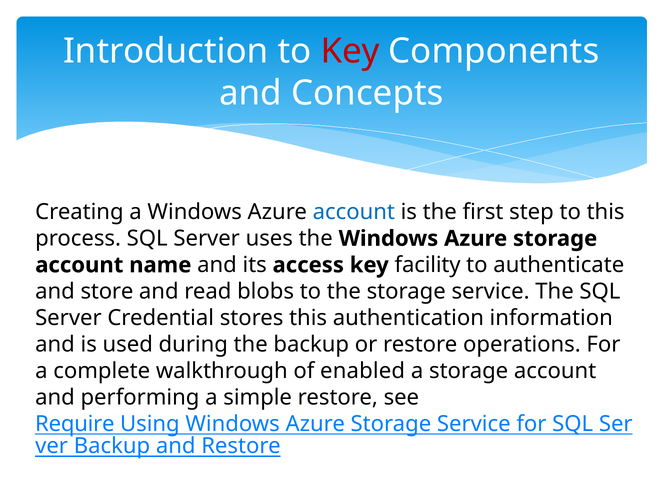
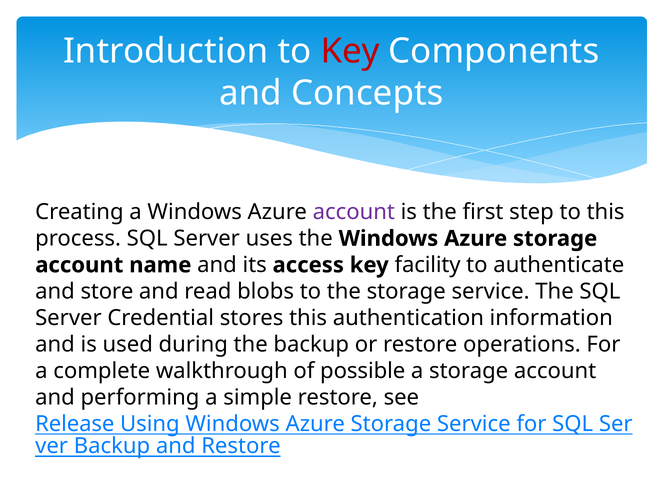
account at (354, 212) colour: blue -> purple
enabled: enabled -> possible
Require: Require -> Release
